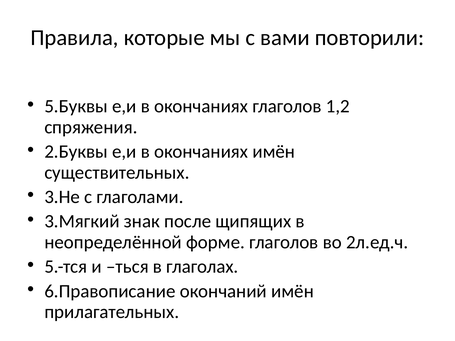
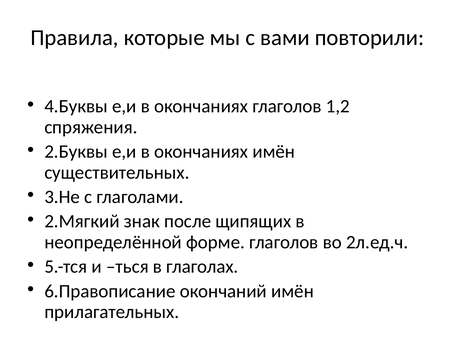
5.Буквы: 5.Буквы -> 4.Буквы
3.Мягкий: 3.Мягкий -> 2.Мягкий
